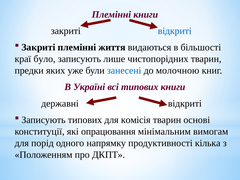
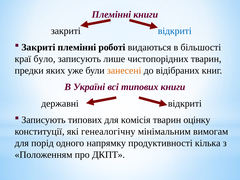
життя: життя -> роботі
занесені colour: blue -> orange
молочною: молочною -> відібраних
основі: основі -> оцінку
опрацювання: опрацювання -> генеалогічну
